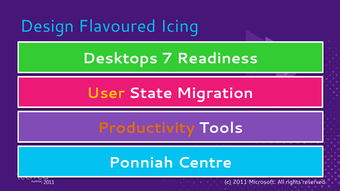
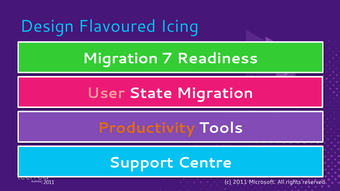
Desktops at (120, 58): Desktops -> Migration
User colour: yellow -> pink
Ponniah: Ponniah -> Support
